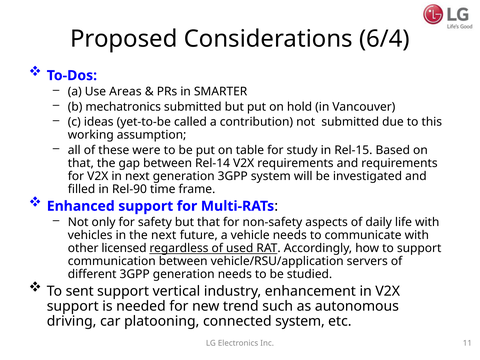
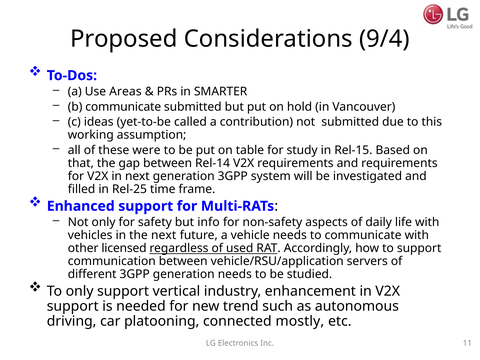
6/4: 6/4 -> 9/4
b mechatronics: mechatronics -> communicate
Rel-90: Rel-90 -> Rel-25
but that: that -> info
To sent: sent -> only
connected system: system -> mostly
